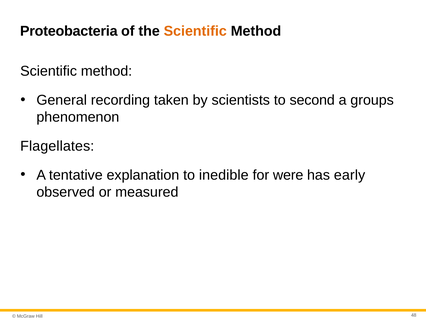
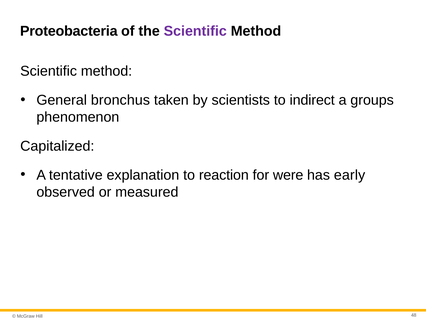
Scientific at (195, 31) colour: orange -> purple
recording: recording -> bronchus
second: second -> indirect
Flagellates: Flagellates -> Capitalized
inedible: inedible -> reaction
